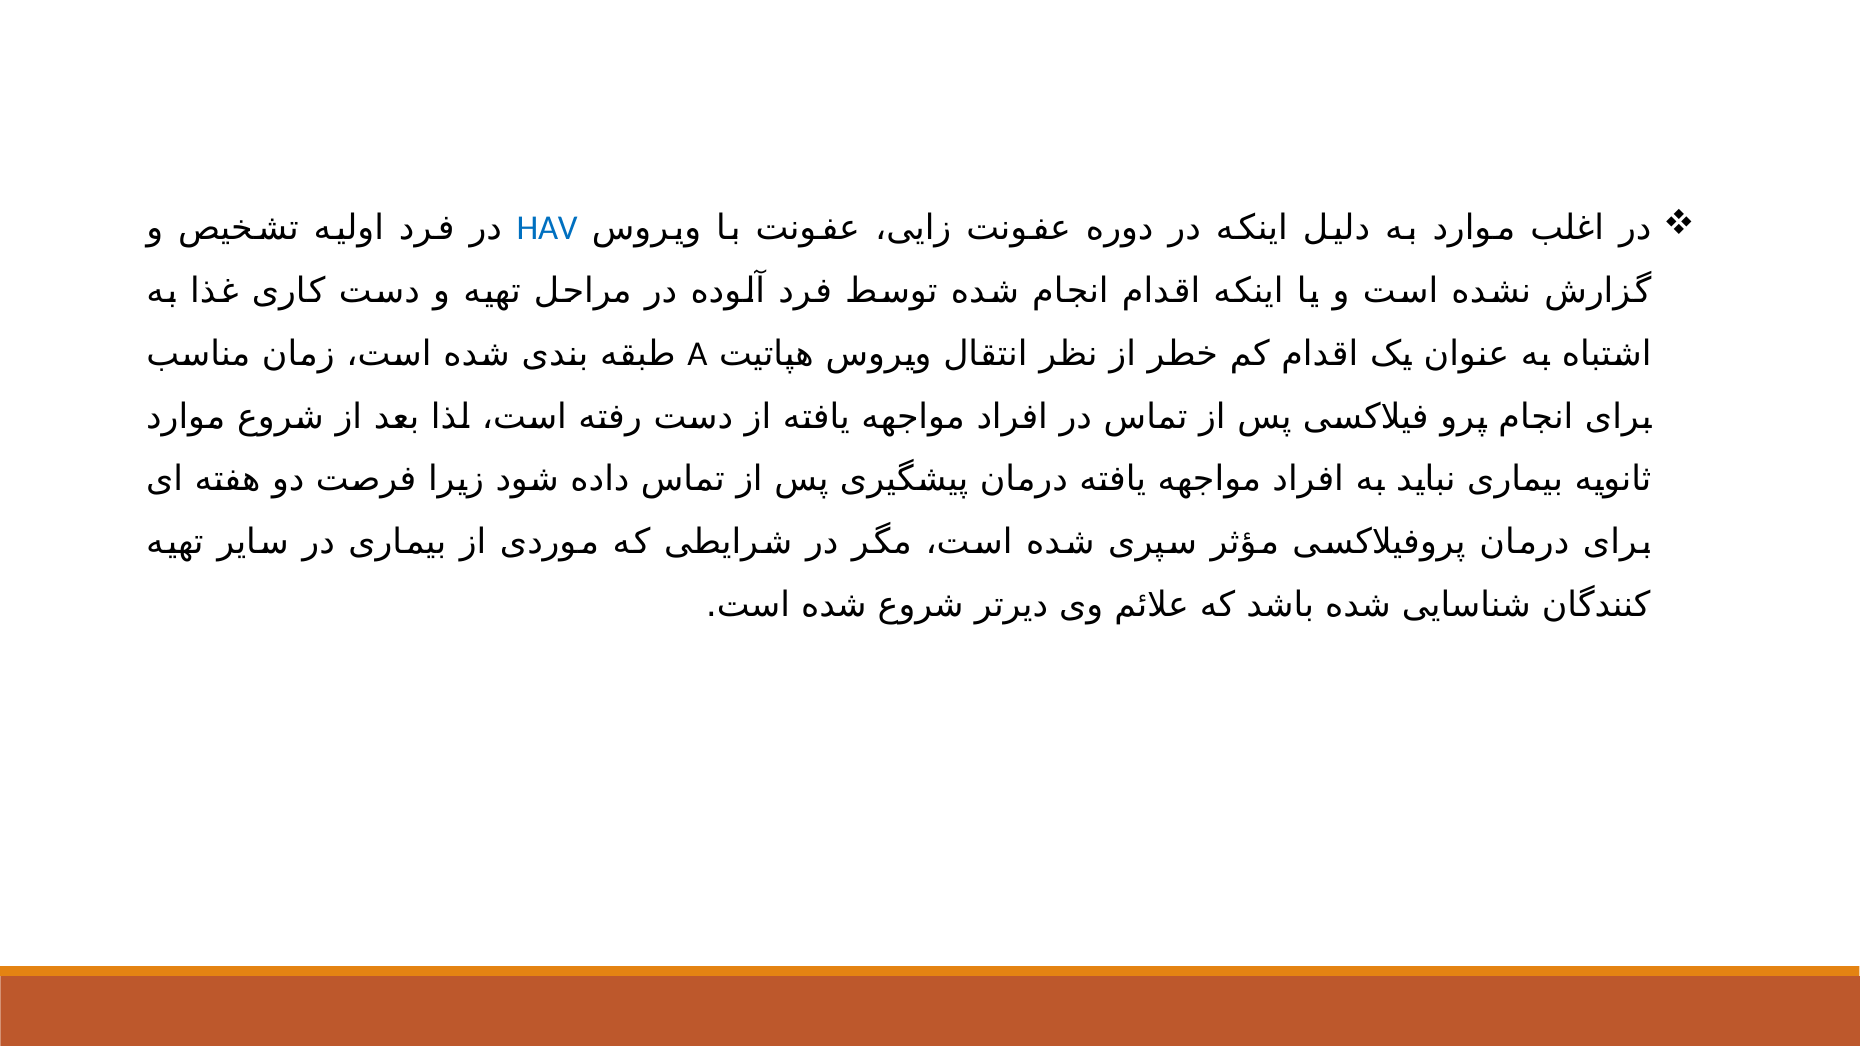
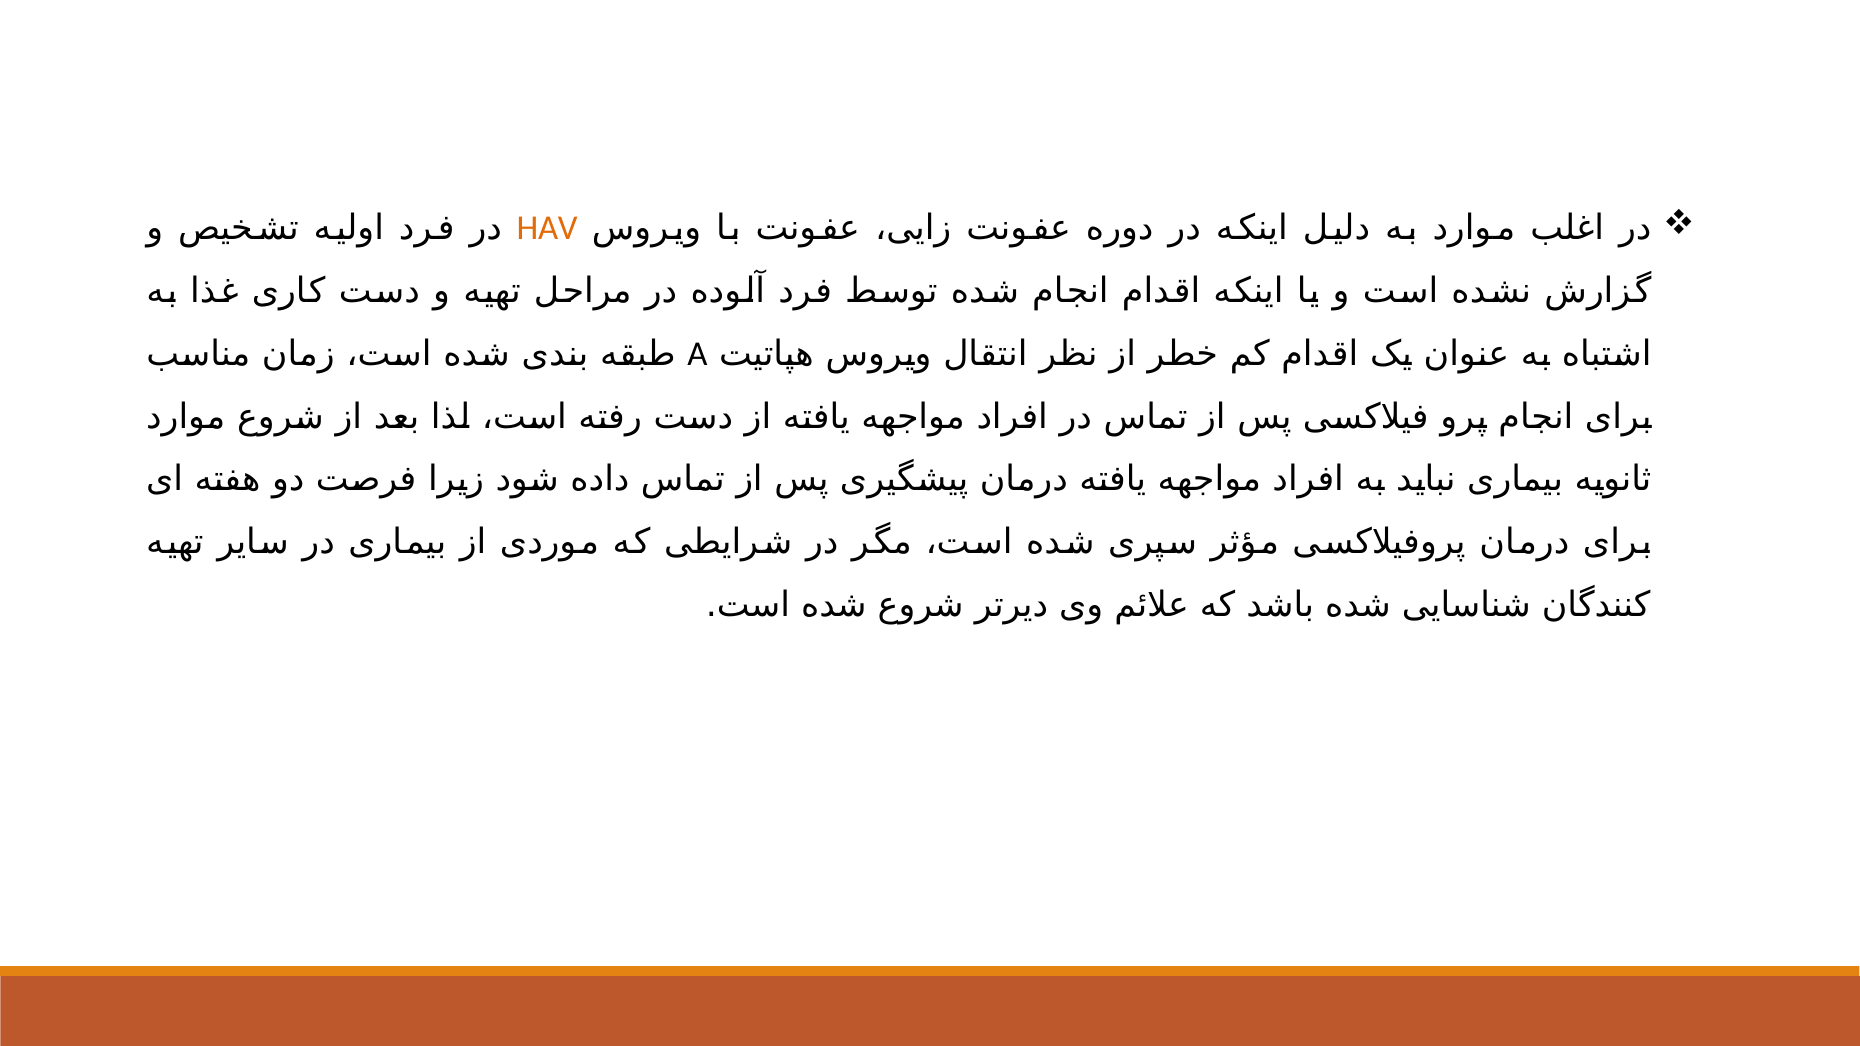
HAV colour: blue -> orange
